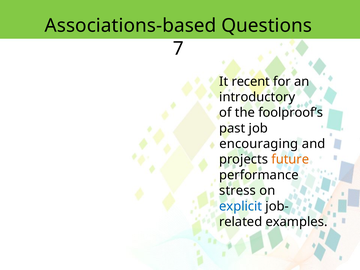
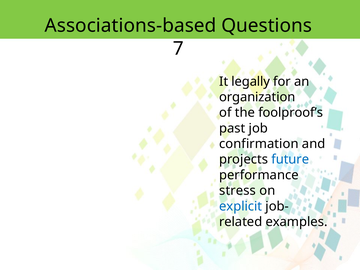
recent: recent -> legally
introductory: introductory -> organization
encouraging: encouraging -> confirmation
future colour: orange -> blue
